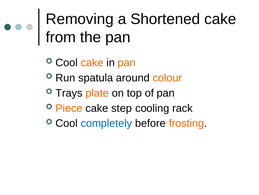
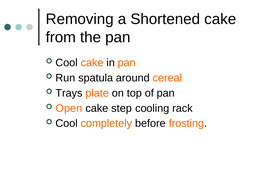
colour: colour -> cereal
Piece: Piece -> Open
completely colour: blue -> orange
